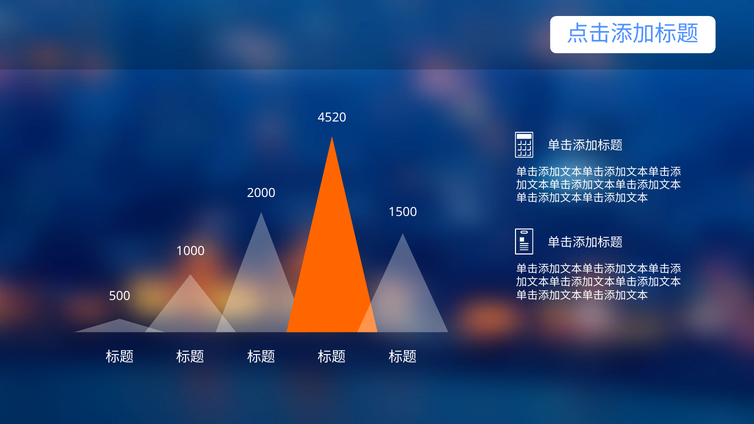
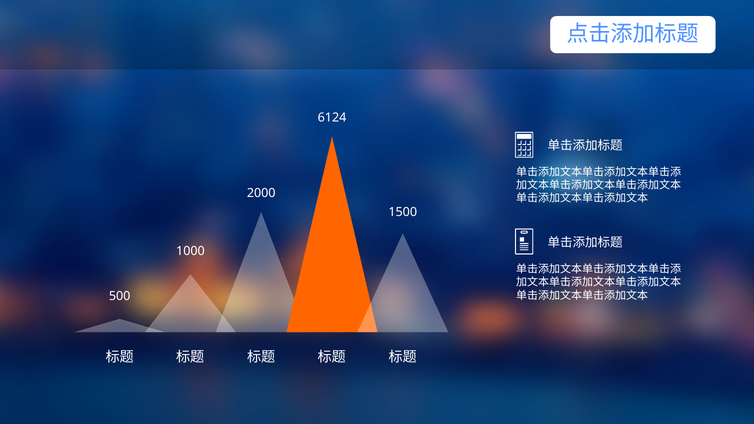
4520: 4520 -> 6124
